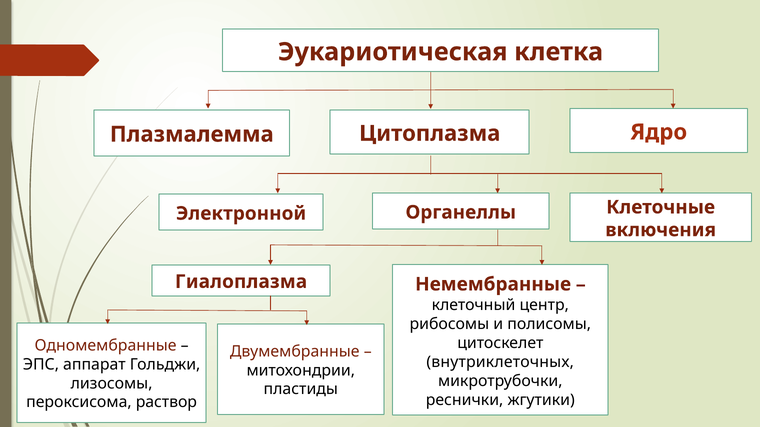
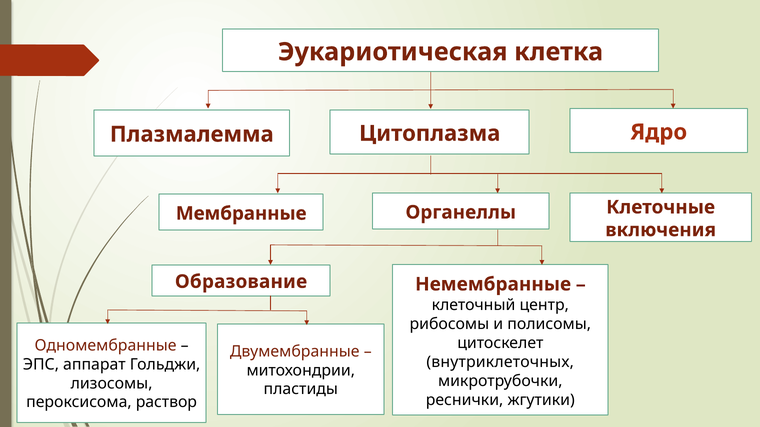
Электронной: Электронной -> Мембранные
Гиалоплазма: Гиалоплазма -> Образование
